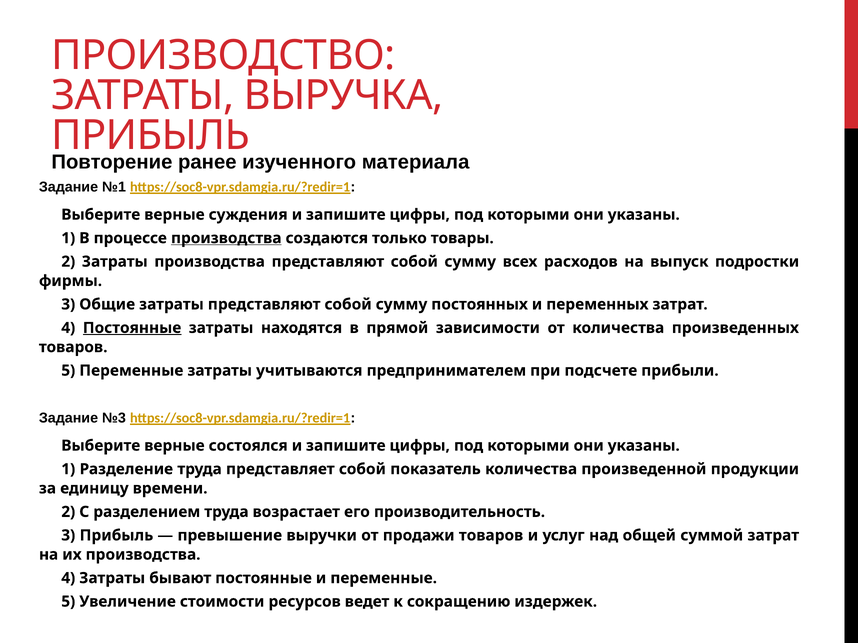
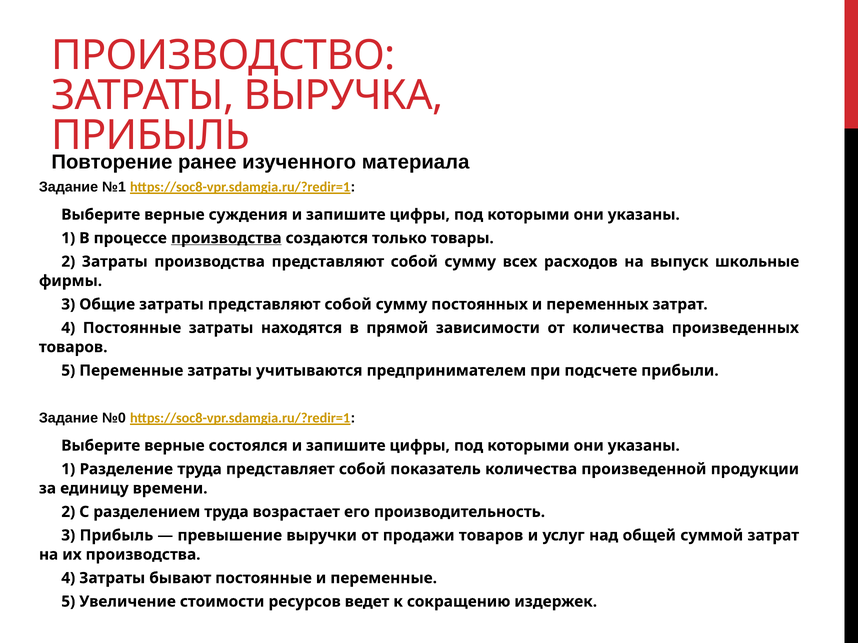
подростки: подростки -> школьные
Постоянные at (132, 328) underline: present -> none
№3: №3 -> №0
